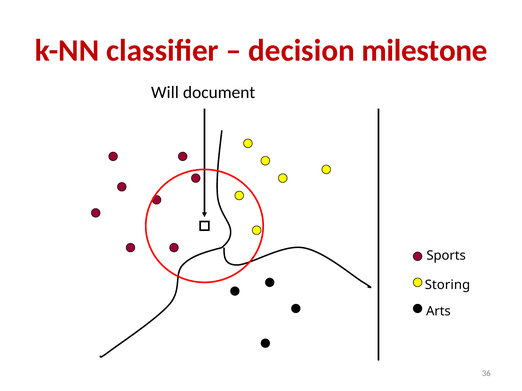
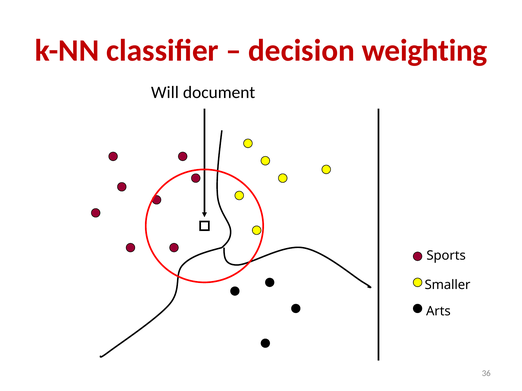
milestone: milestone -> weighting
Storing: Storing -> Smaller
